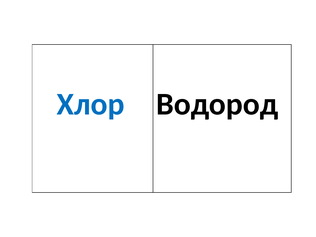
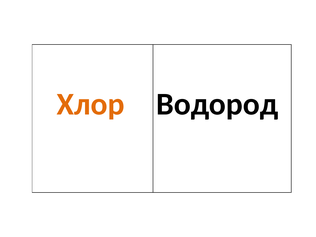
Хлор colour: blue -> orange
